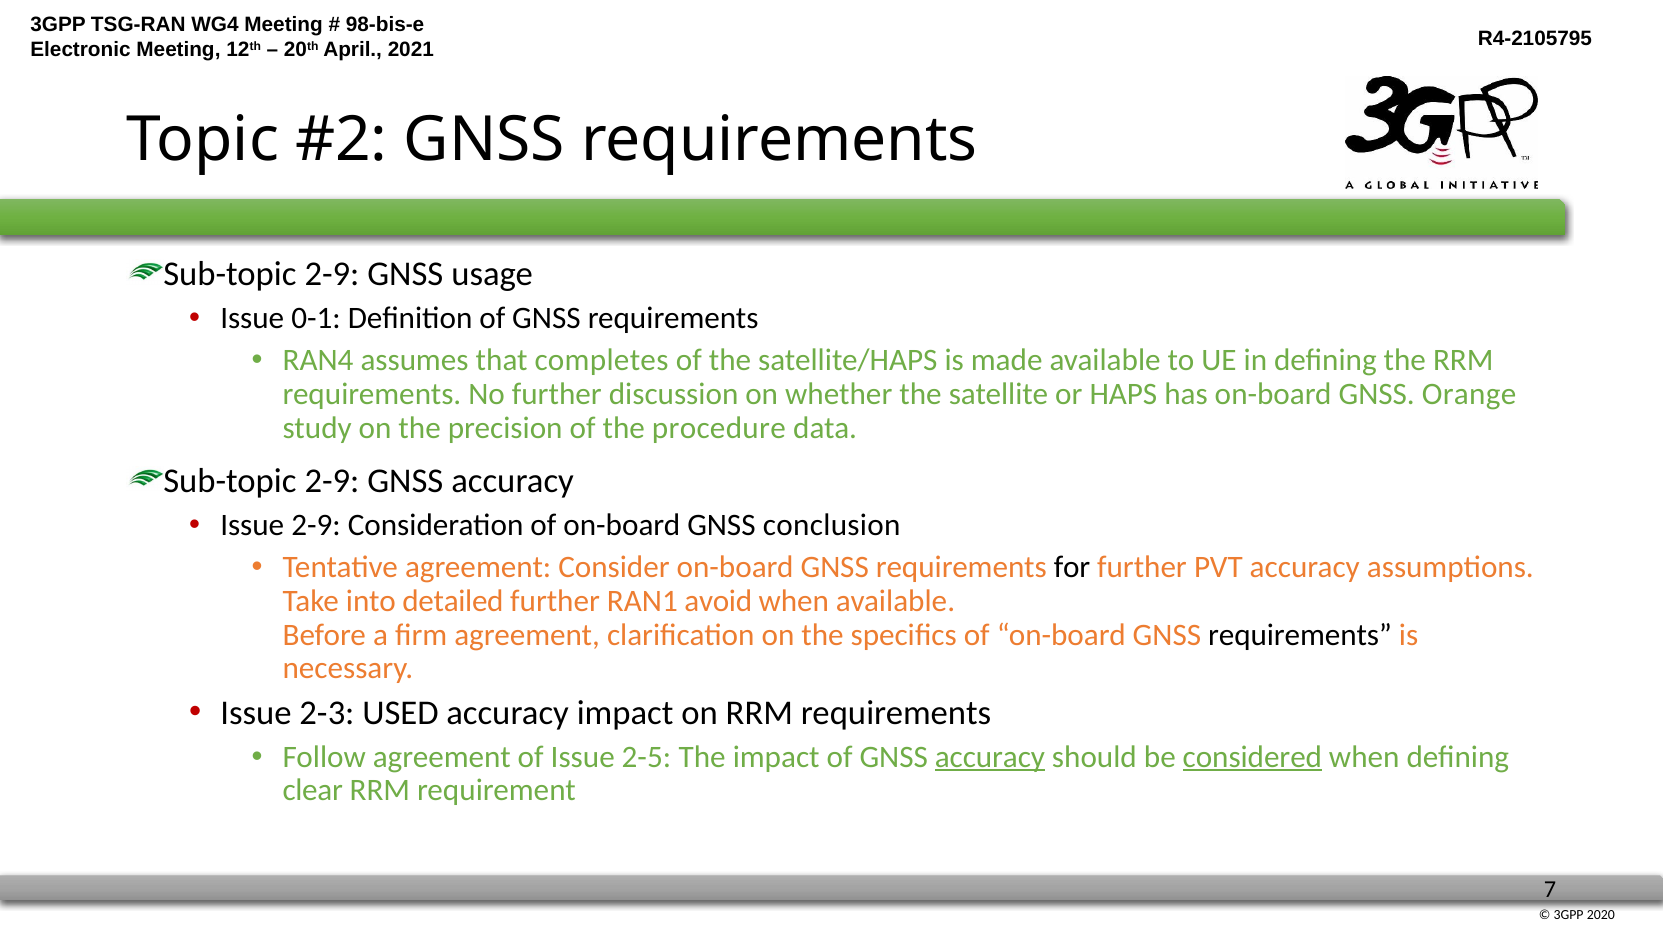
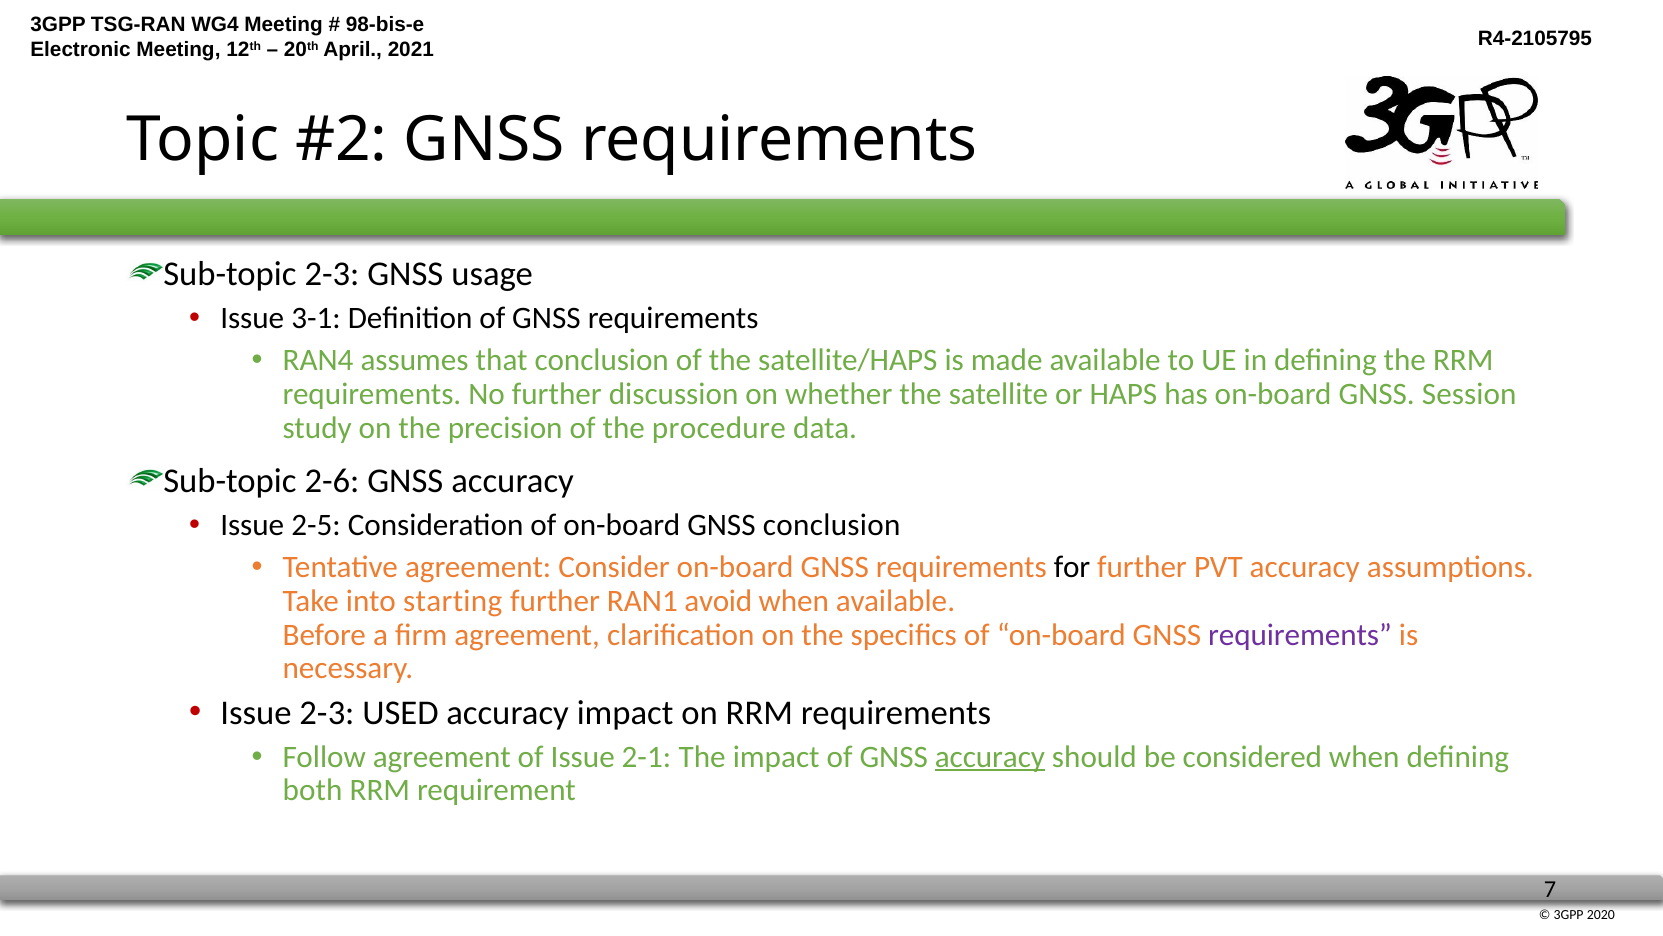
2-9 at (332, 274): 2-9 -> 2-3
0-1: 0-1 -> 3-1
that completes: completes -> conclusion
Orange: Orange -> Session
2-9 at (332, 481): 2-9 -> 2-6
Issue 2-9: 2-9 -> 2-5
detailed: detailed -> starting
requirements at (1300, 634) colour: black -> purple
2-5: 2-5 -> 2-1
considered underline: present -> none
clear: clear -> both
